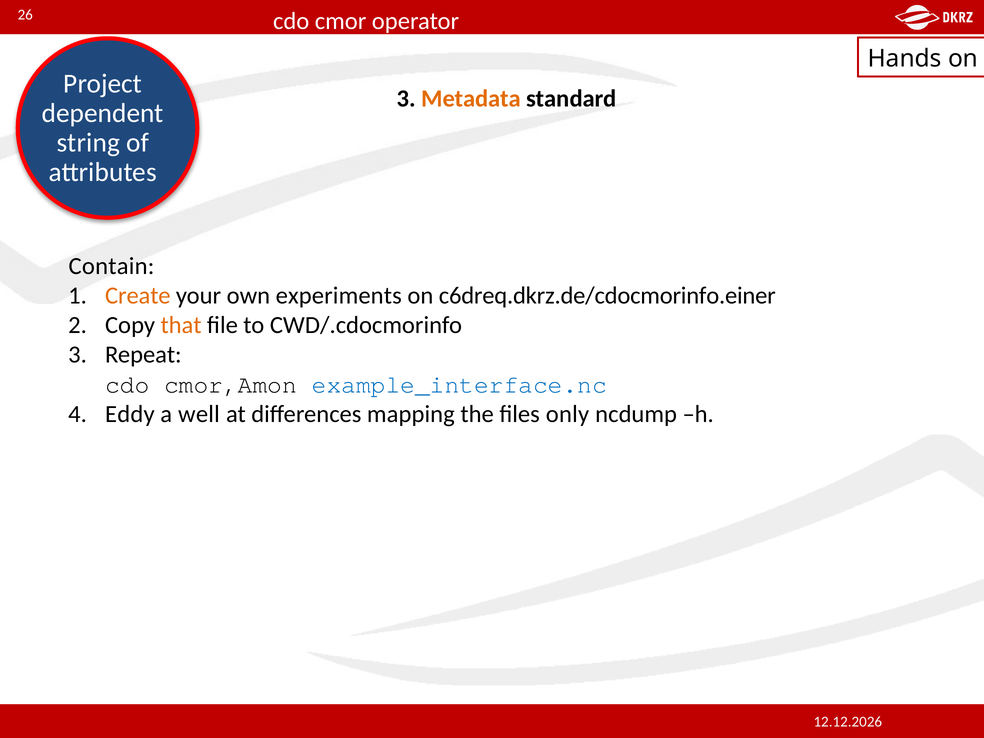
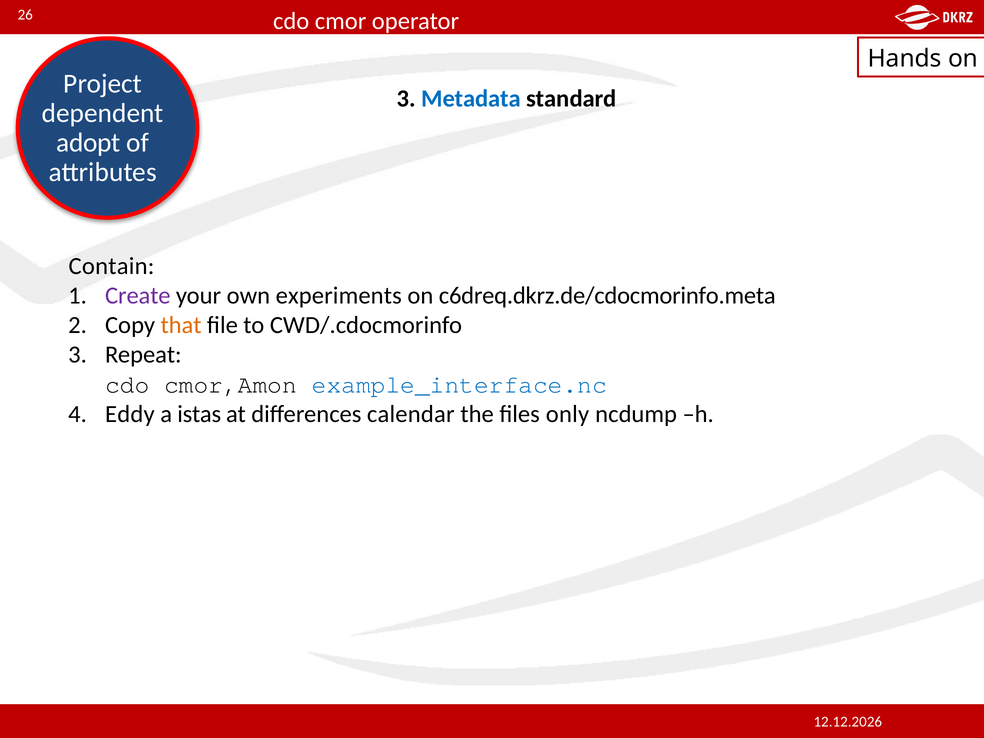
Metadata colour: orange -> blue
string: string -> adopt
Create colour: orange -> purple
c6dreq.dkrz.de/cdocmorinfo.einer: c6dreq.dkrz.de/cdocmorinfo.einer -> c6dreq.dkrz.de/cdocmorinfo.meta
well: well -> istas
mapping: mapping -> calendar
